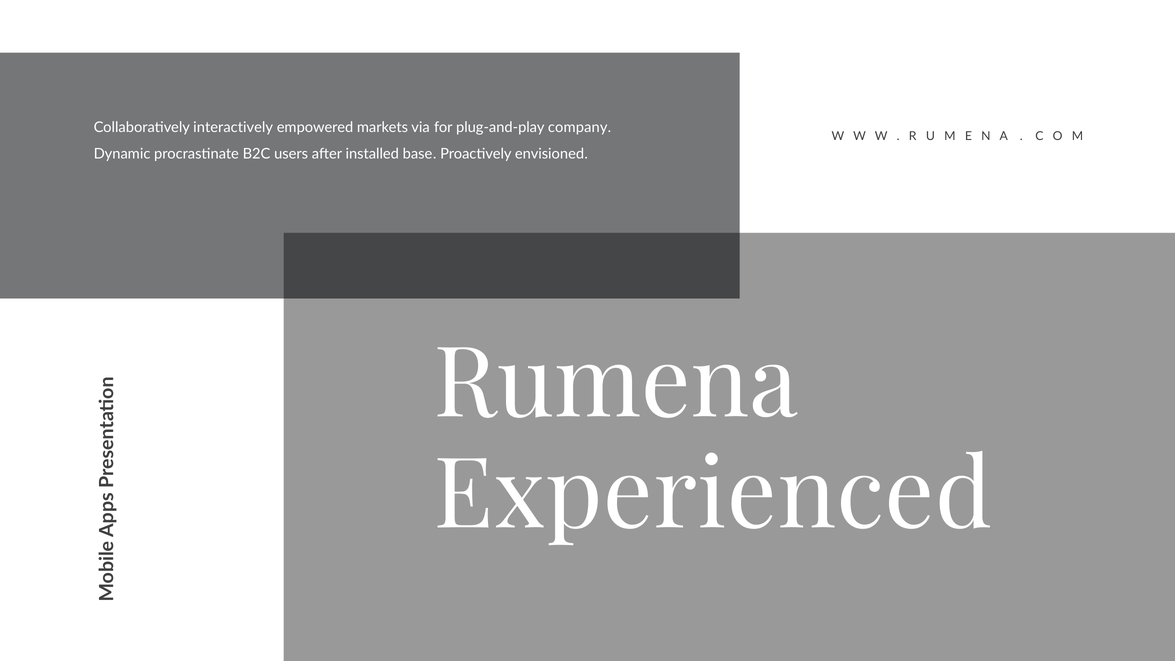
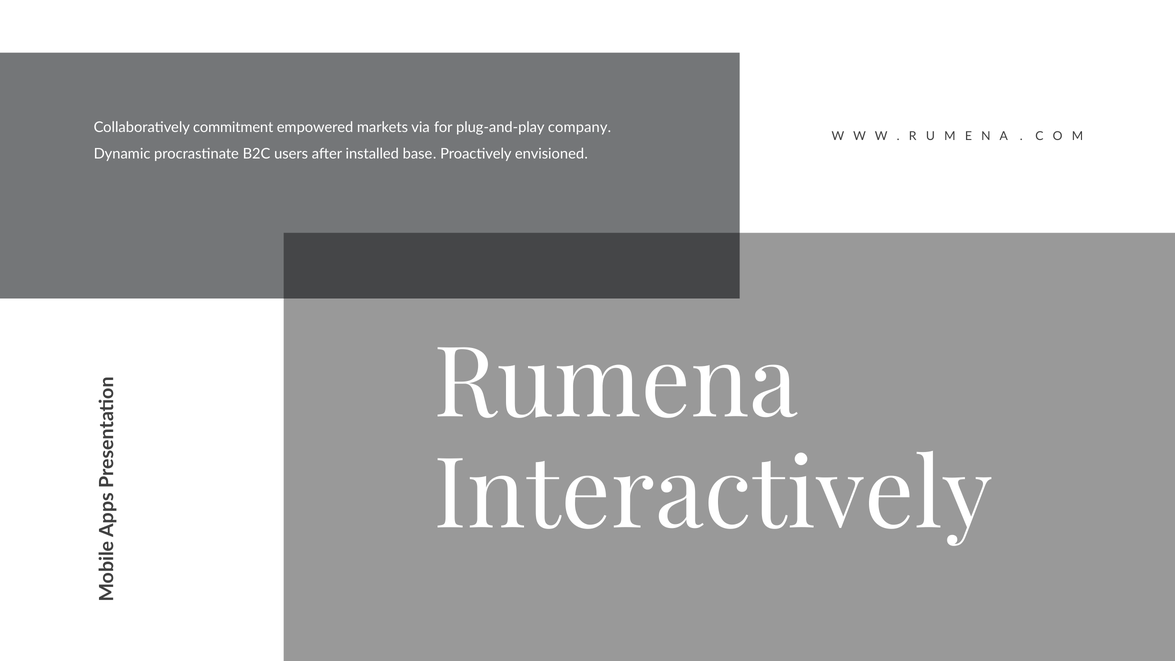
interactively: interactively -> commitment
Experienced: Experienced -> Interactively
